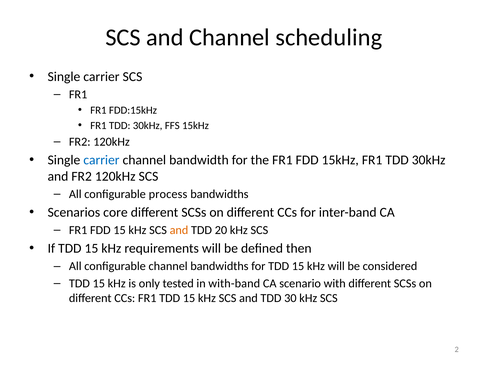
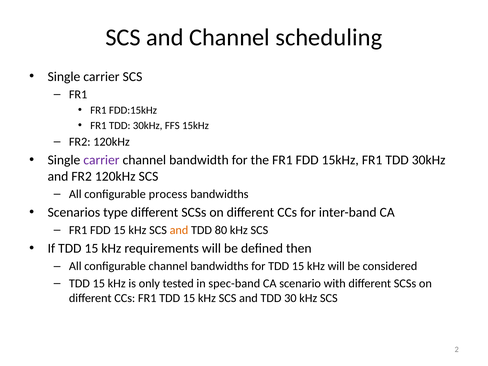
carrier at (101, 160) colour: blue -> purple
core: core -> type
20: 20 -> 80
with-band: with-band -> spec-band
